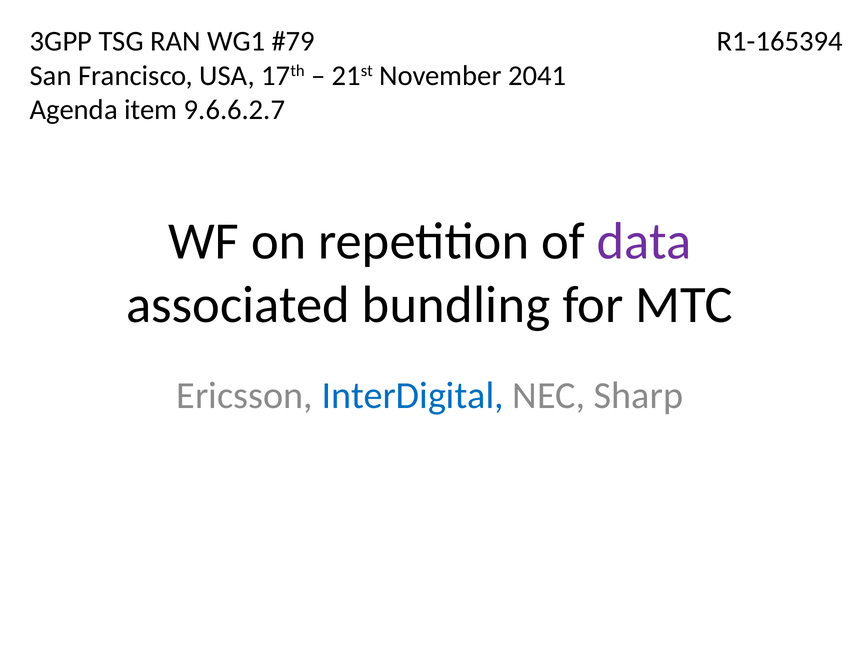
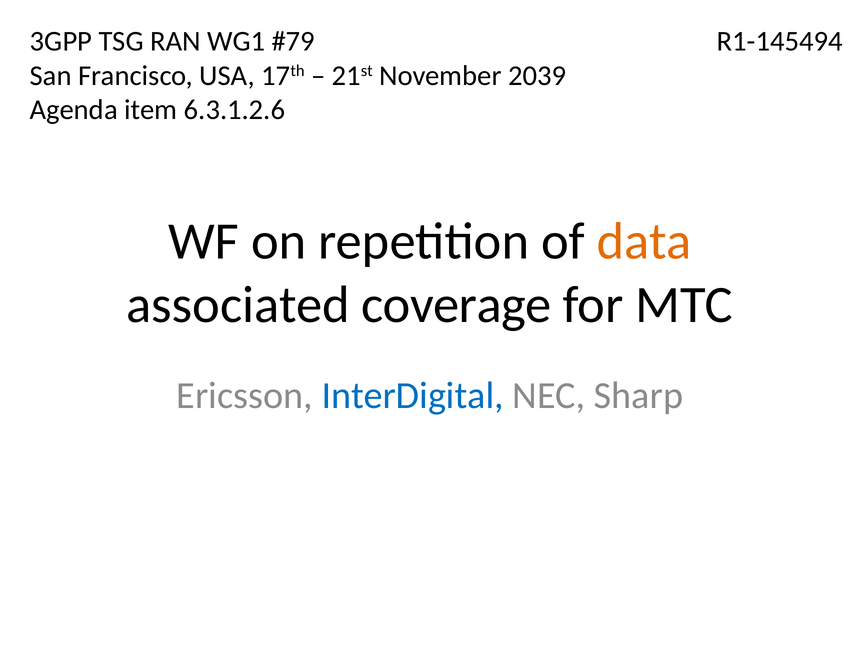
R1-165394: R1-165394 -> R1-145494
2041: 2041 -> 2039
9.6.6.2.7: 9.6.6.2.7 -> 6.3.1.2.6
data colour: purple -> orange
bundling: bundling -> coverage
